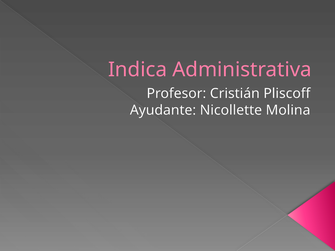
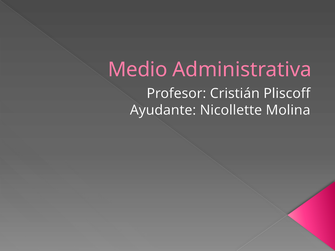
Indica: Indica -> Medio
